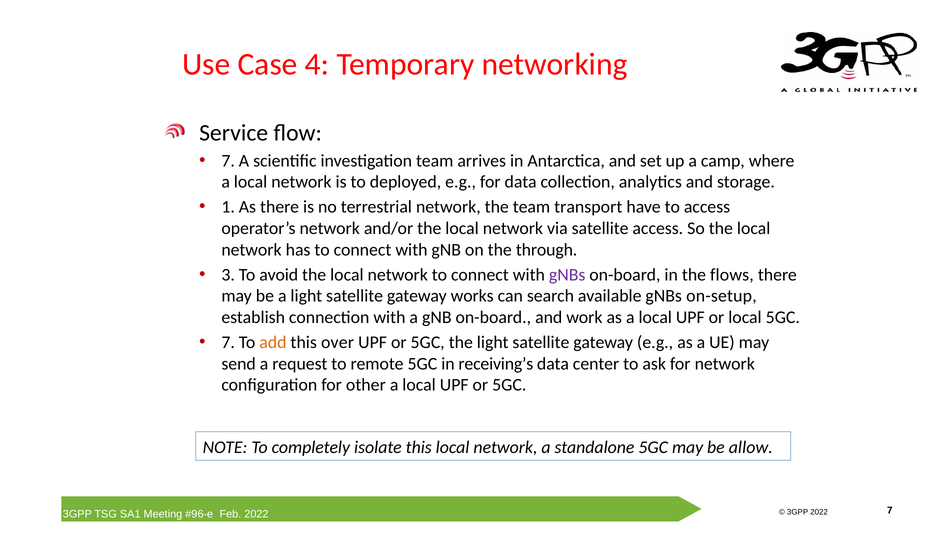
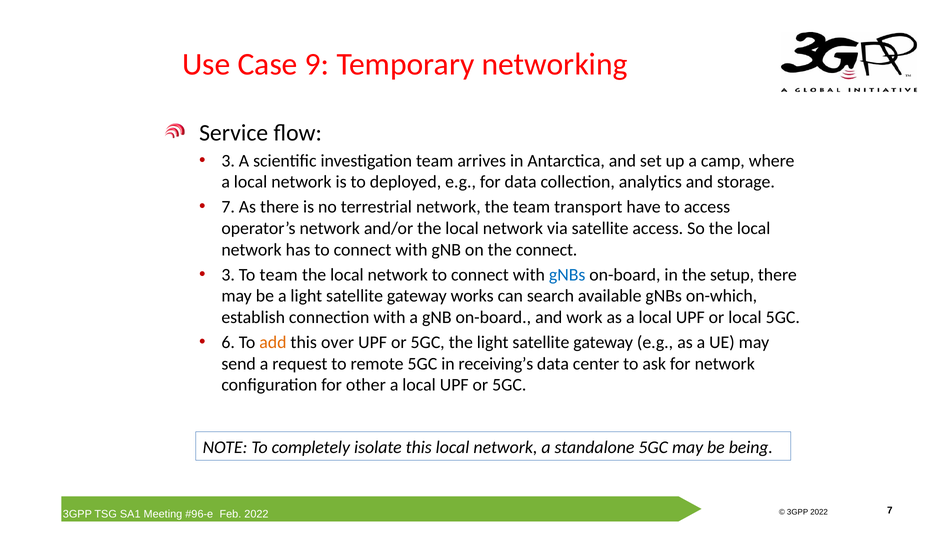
4: 4 -> 9
7 at (228, 161): 7 -> 3
1 at (228, 207): 1 -> 7
the through: through -> connect
To avoid: avoid -> team
gNBs at (567, 275) colour: purple -> blue
flows: flows -> setup
on-setup: on-setup -> on-which
7 at (228, 342): 7 -> 6
allow: allow -> being
